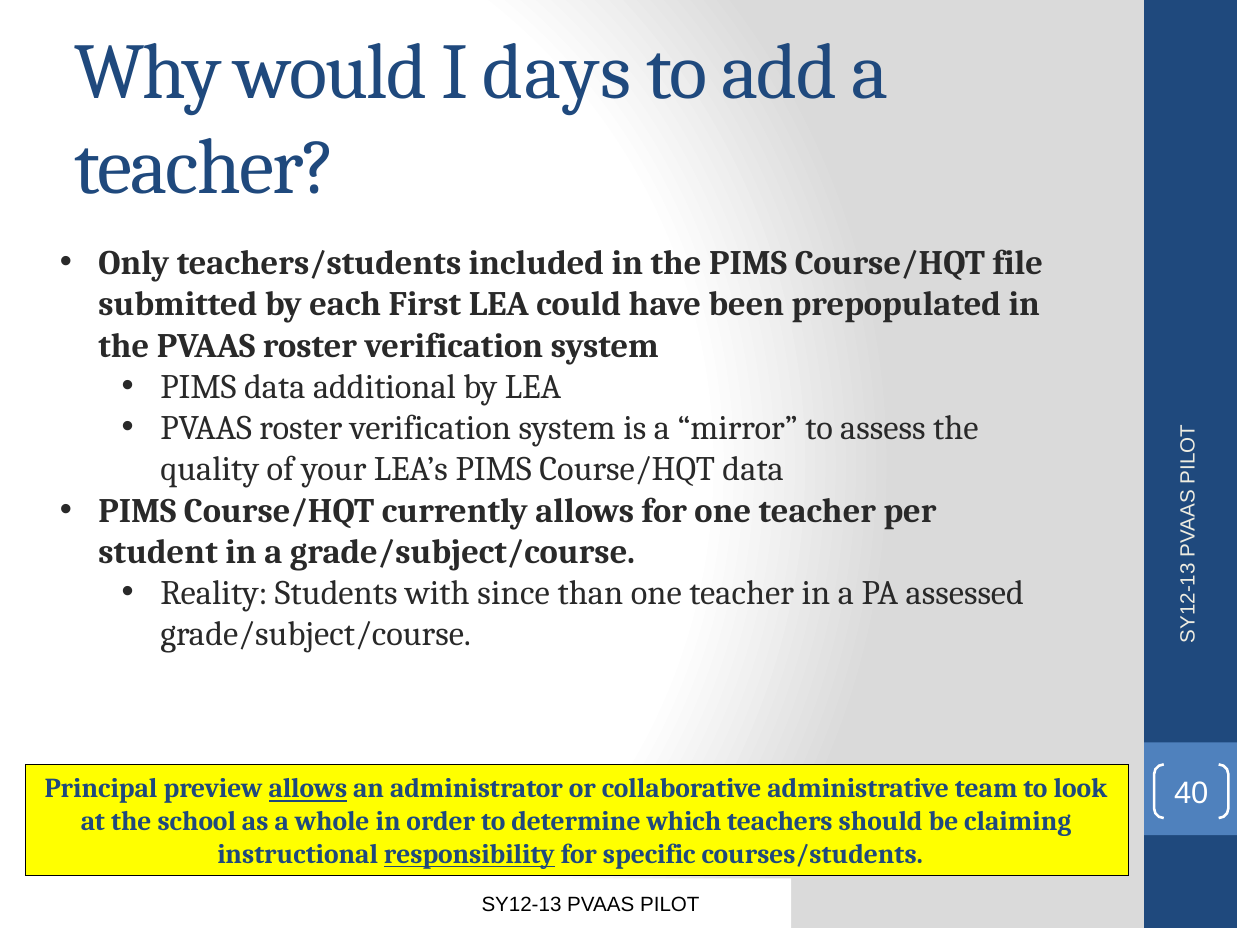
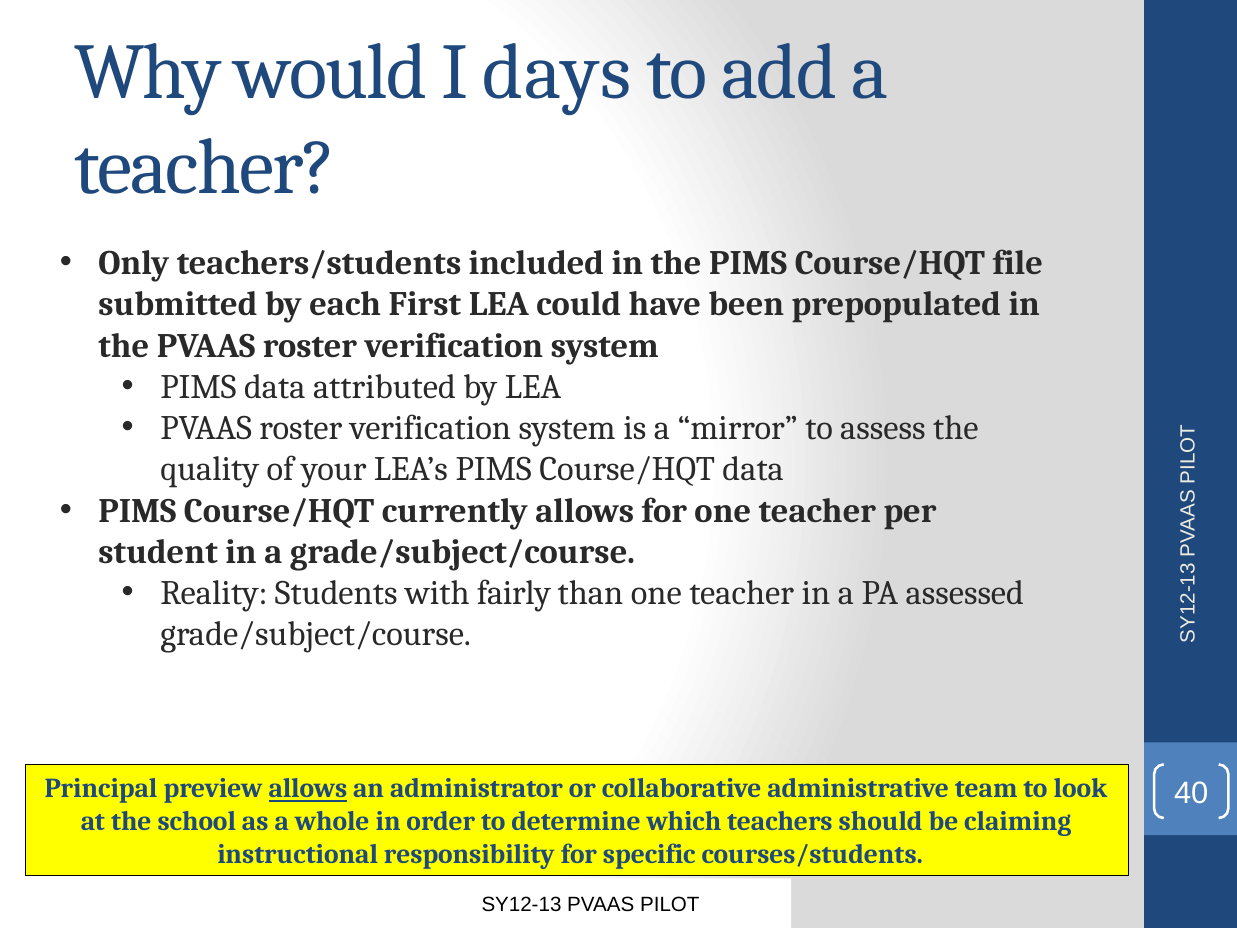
additional: additional -> attributed
since: since -> fairly
responsibility underline: present -> none
